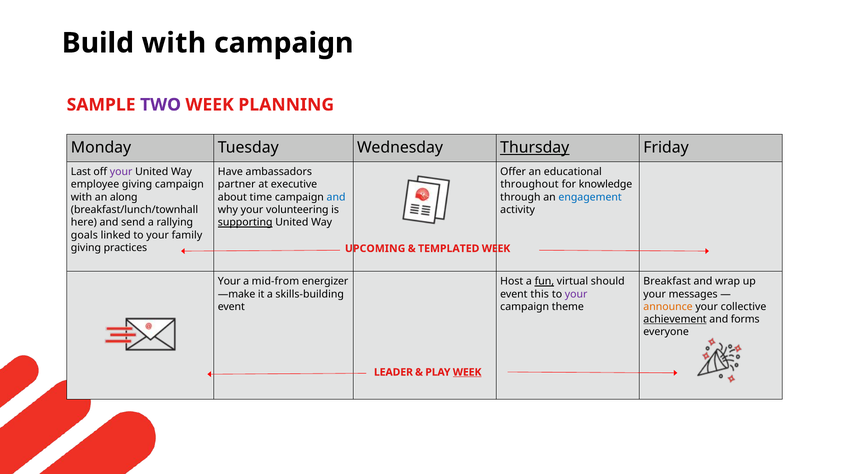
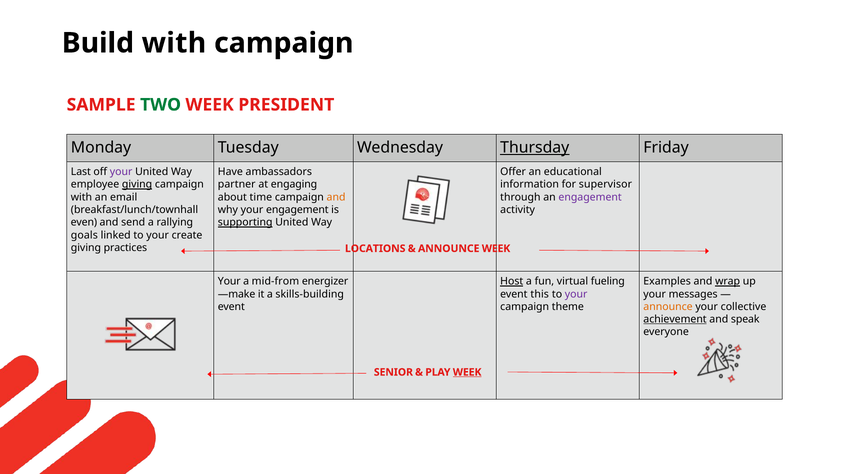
TWO colour: purple -> green
PLANNING: PLANNING -> PRESIDENT
giving at (137, 185) underline: none -> present
executive: executive -> engaging
throughout: throughout -> information
knowledge: knowledge -> supervisor
along: along -> email
and at (336, 197) colour: blue -> orange
engagement at (590, 197) colour: blue -> purple
your volunteering: volunteering -> engagement
here: here -> even
family: family -> create
UPCOMING: UPCOMING -> LOCATIONS
TEMPLATED at (449, 249): TEMPLATED -> ANNOUNCE
Host underline: none -> present
fun underline: present -> none
should: should -> fueling
Breakfast: Breakfast -> Examples
wrap underline: none -> present
forms: forms -> speak
LEADER: LEADER -> SENIOR
